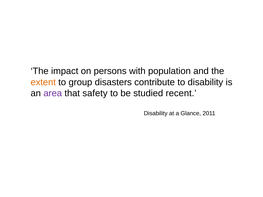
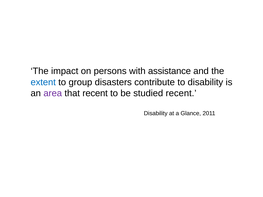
population: population -> assistance
extent colour: orange -> blue
that safety: safety -> recent
